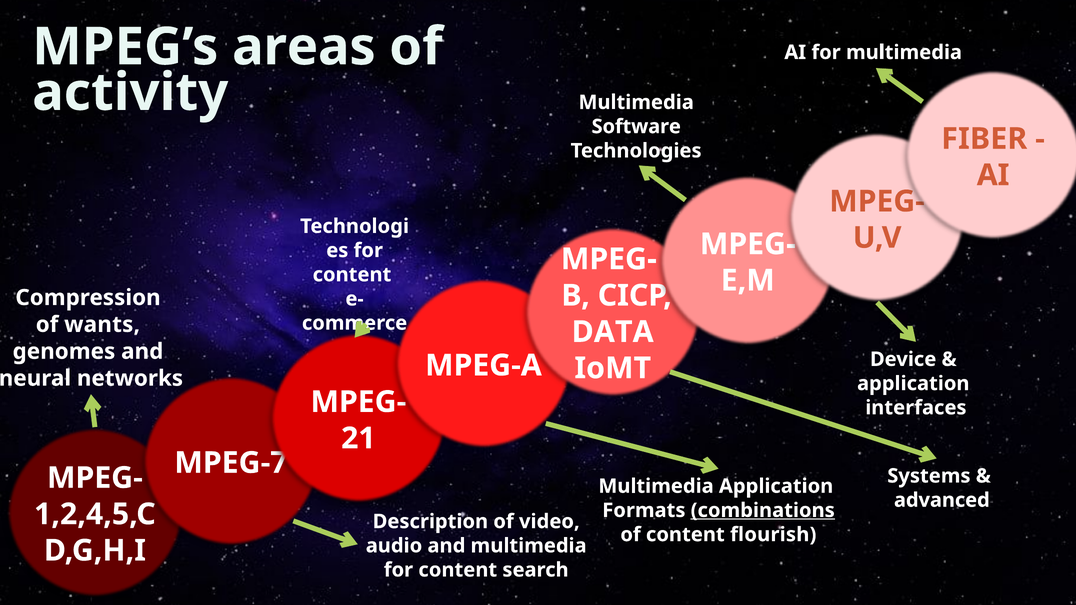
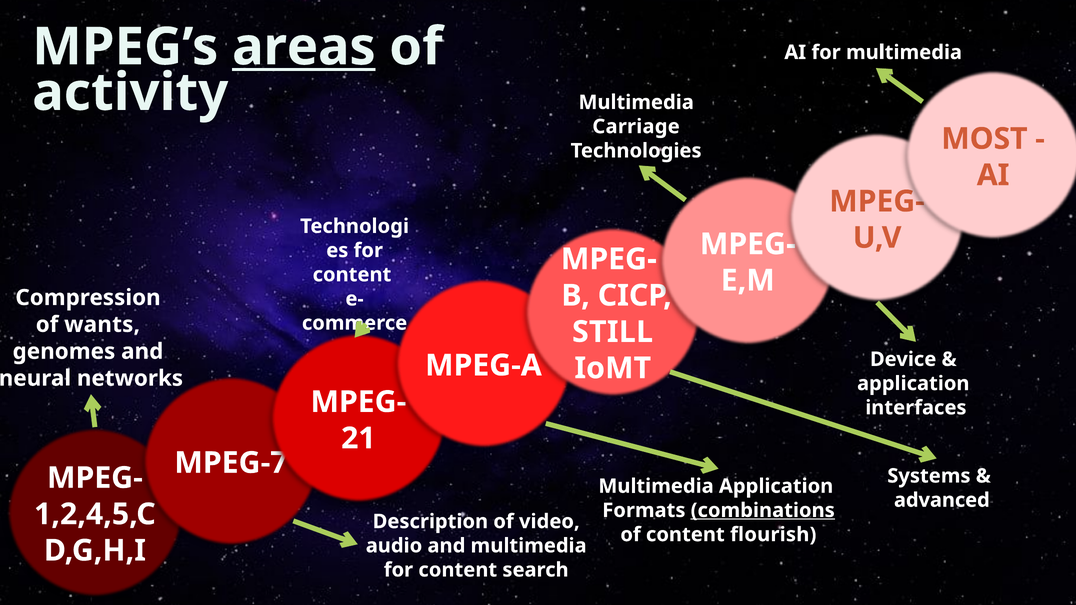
areas underline: none -> present
Software: Software -> Carriage
FIBER: FIBER -> MOST
DATA: DATA -> STILL
